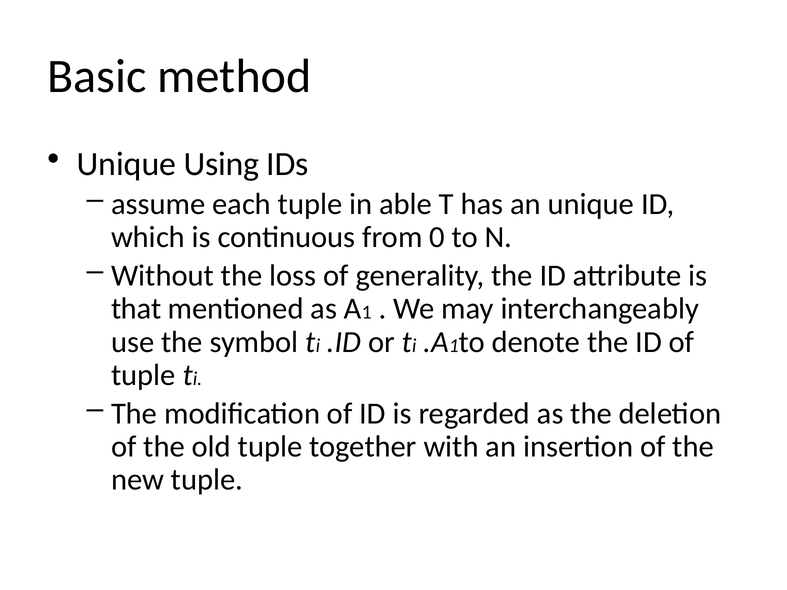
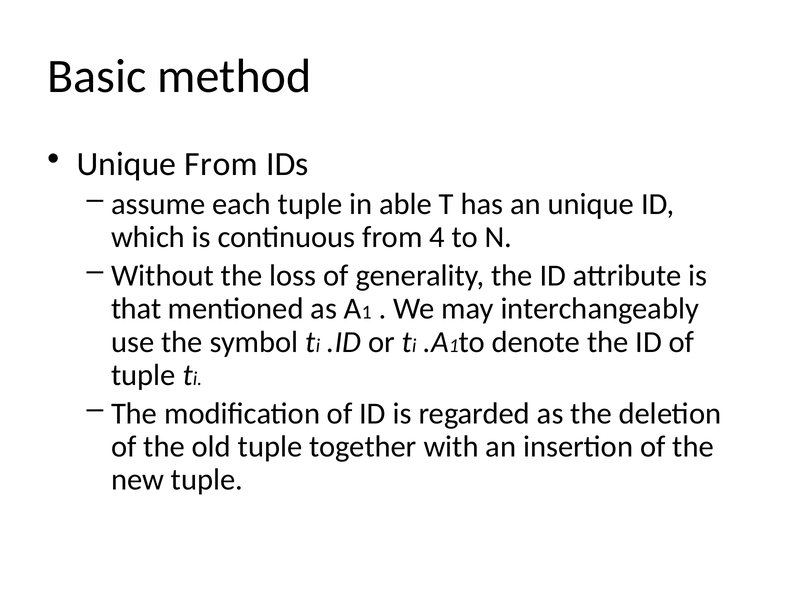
Unique Using: Using -> From
0: 0 -> 4
